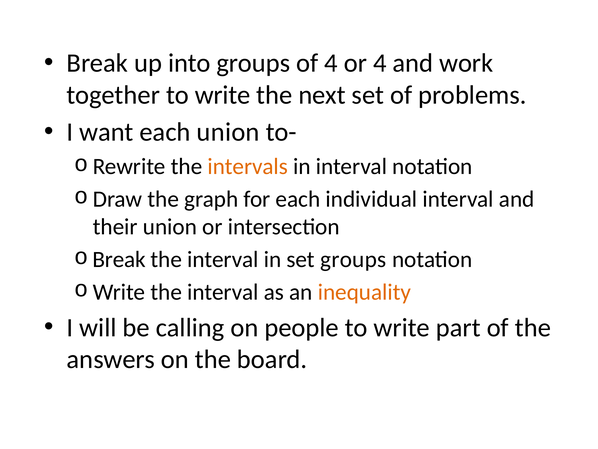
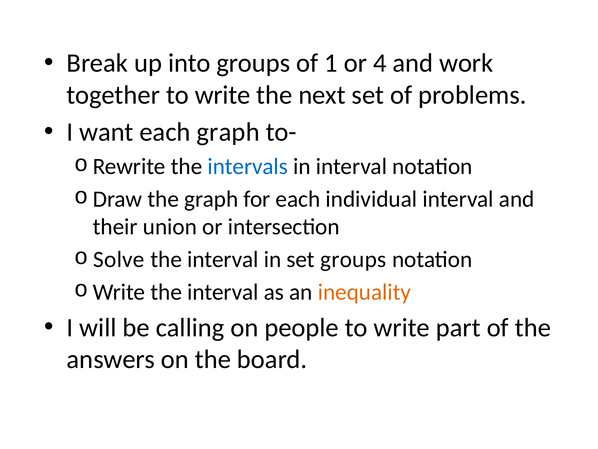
of 4: 4 -> 1
each union: union -> graph
intervals colour: orange -> blue
Break at (119, 259): Break -> Solve
